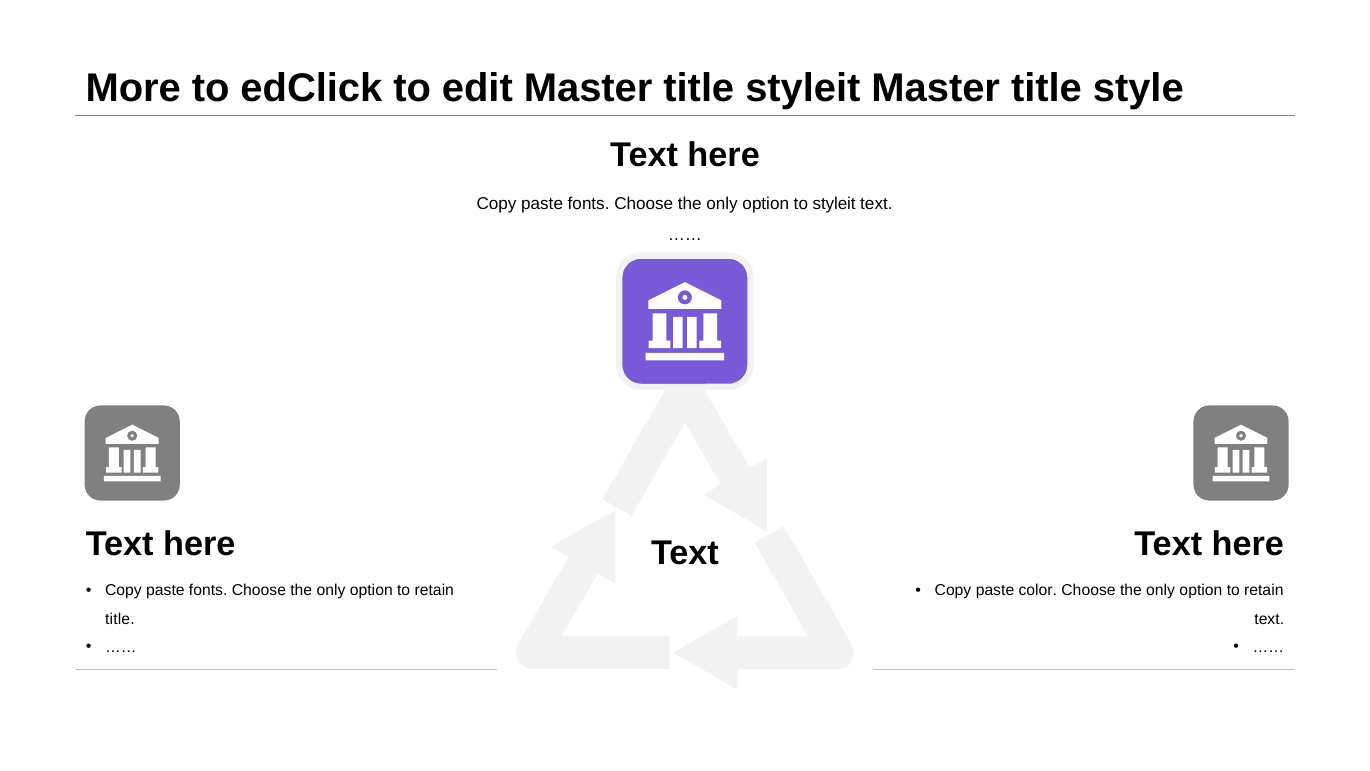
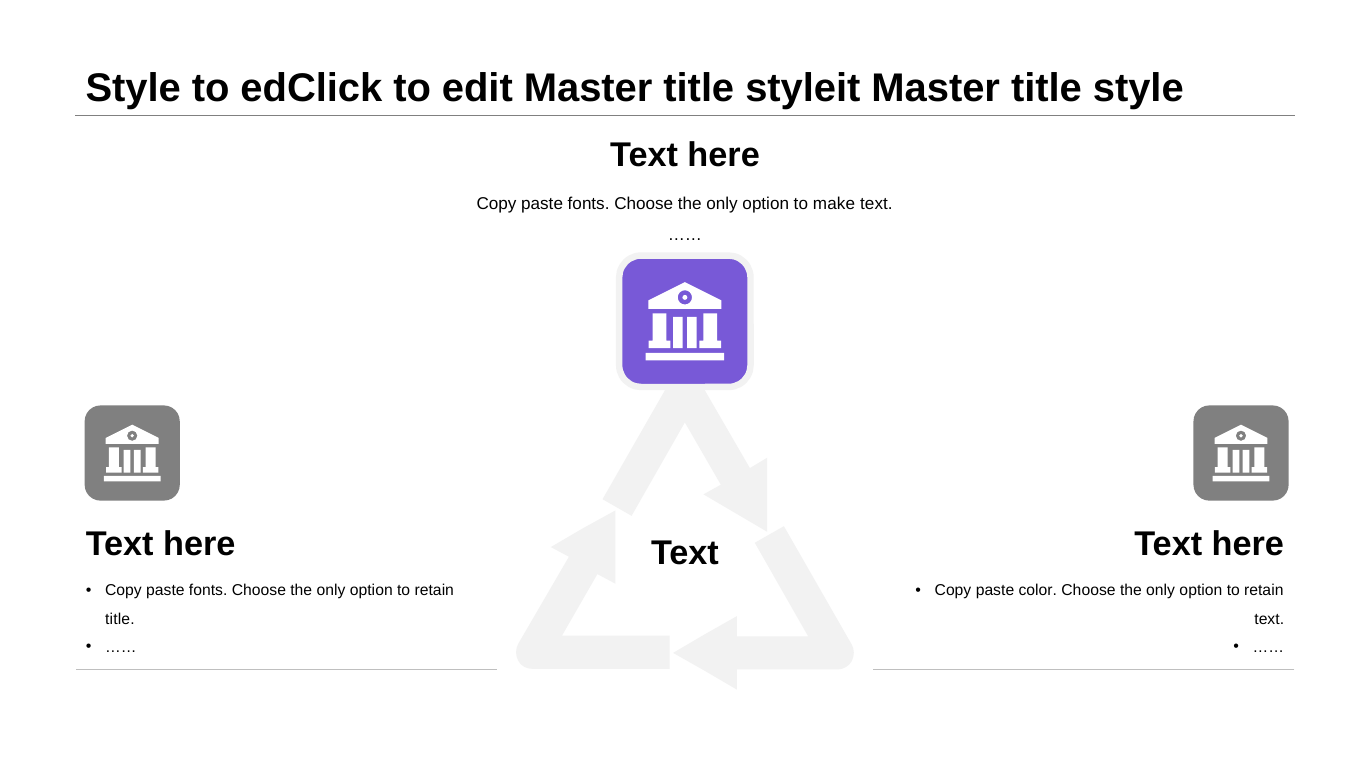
More at (133, 89): More -> Style
to styleit: styleit -> make
